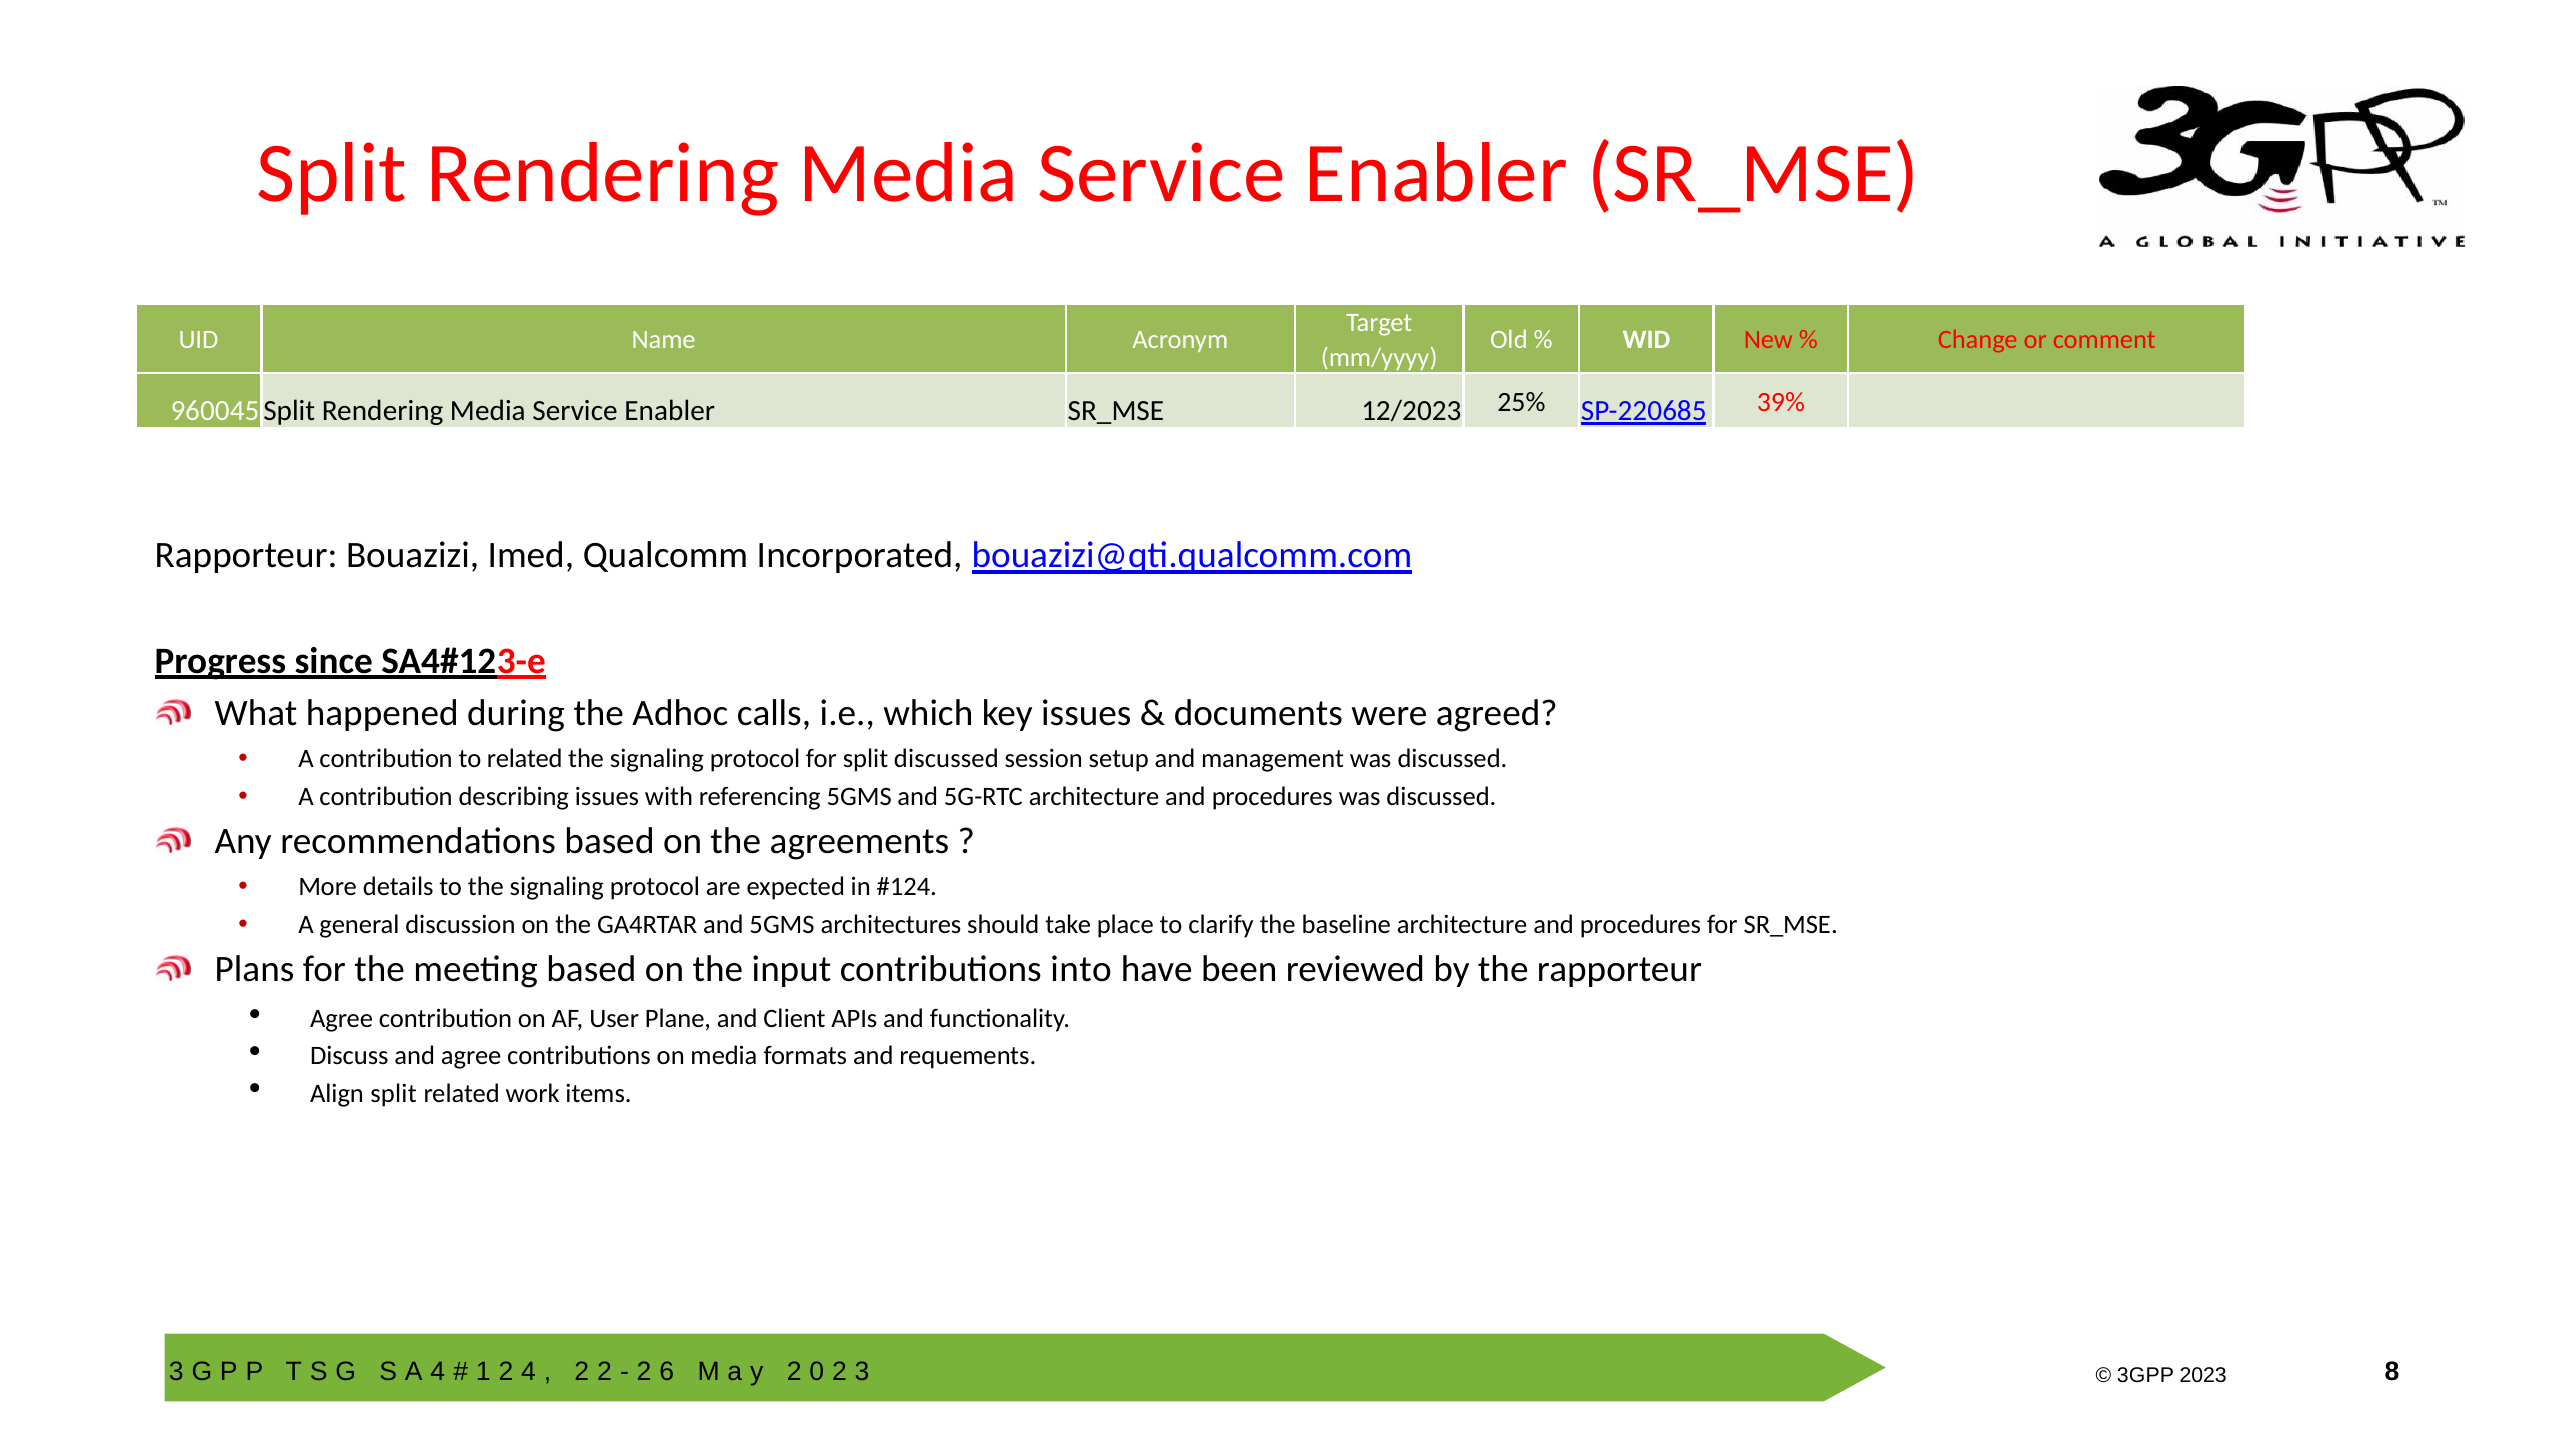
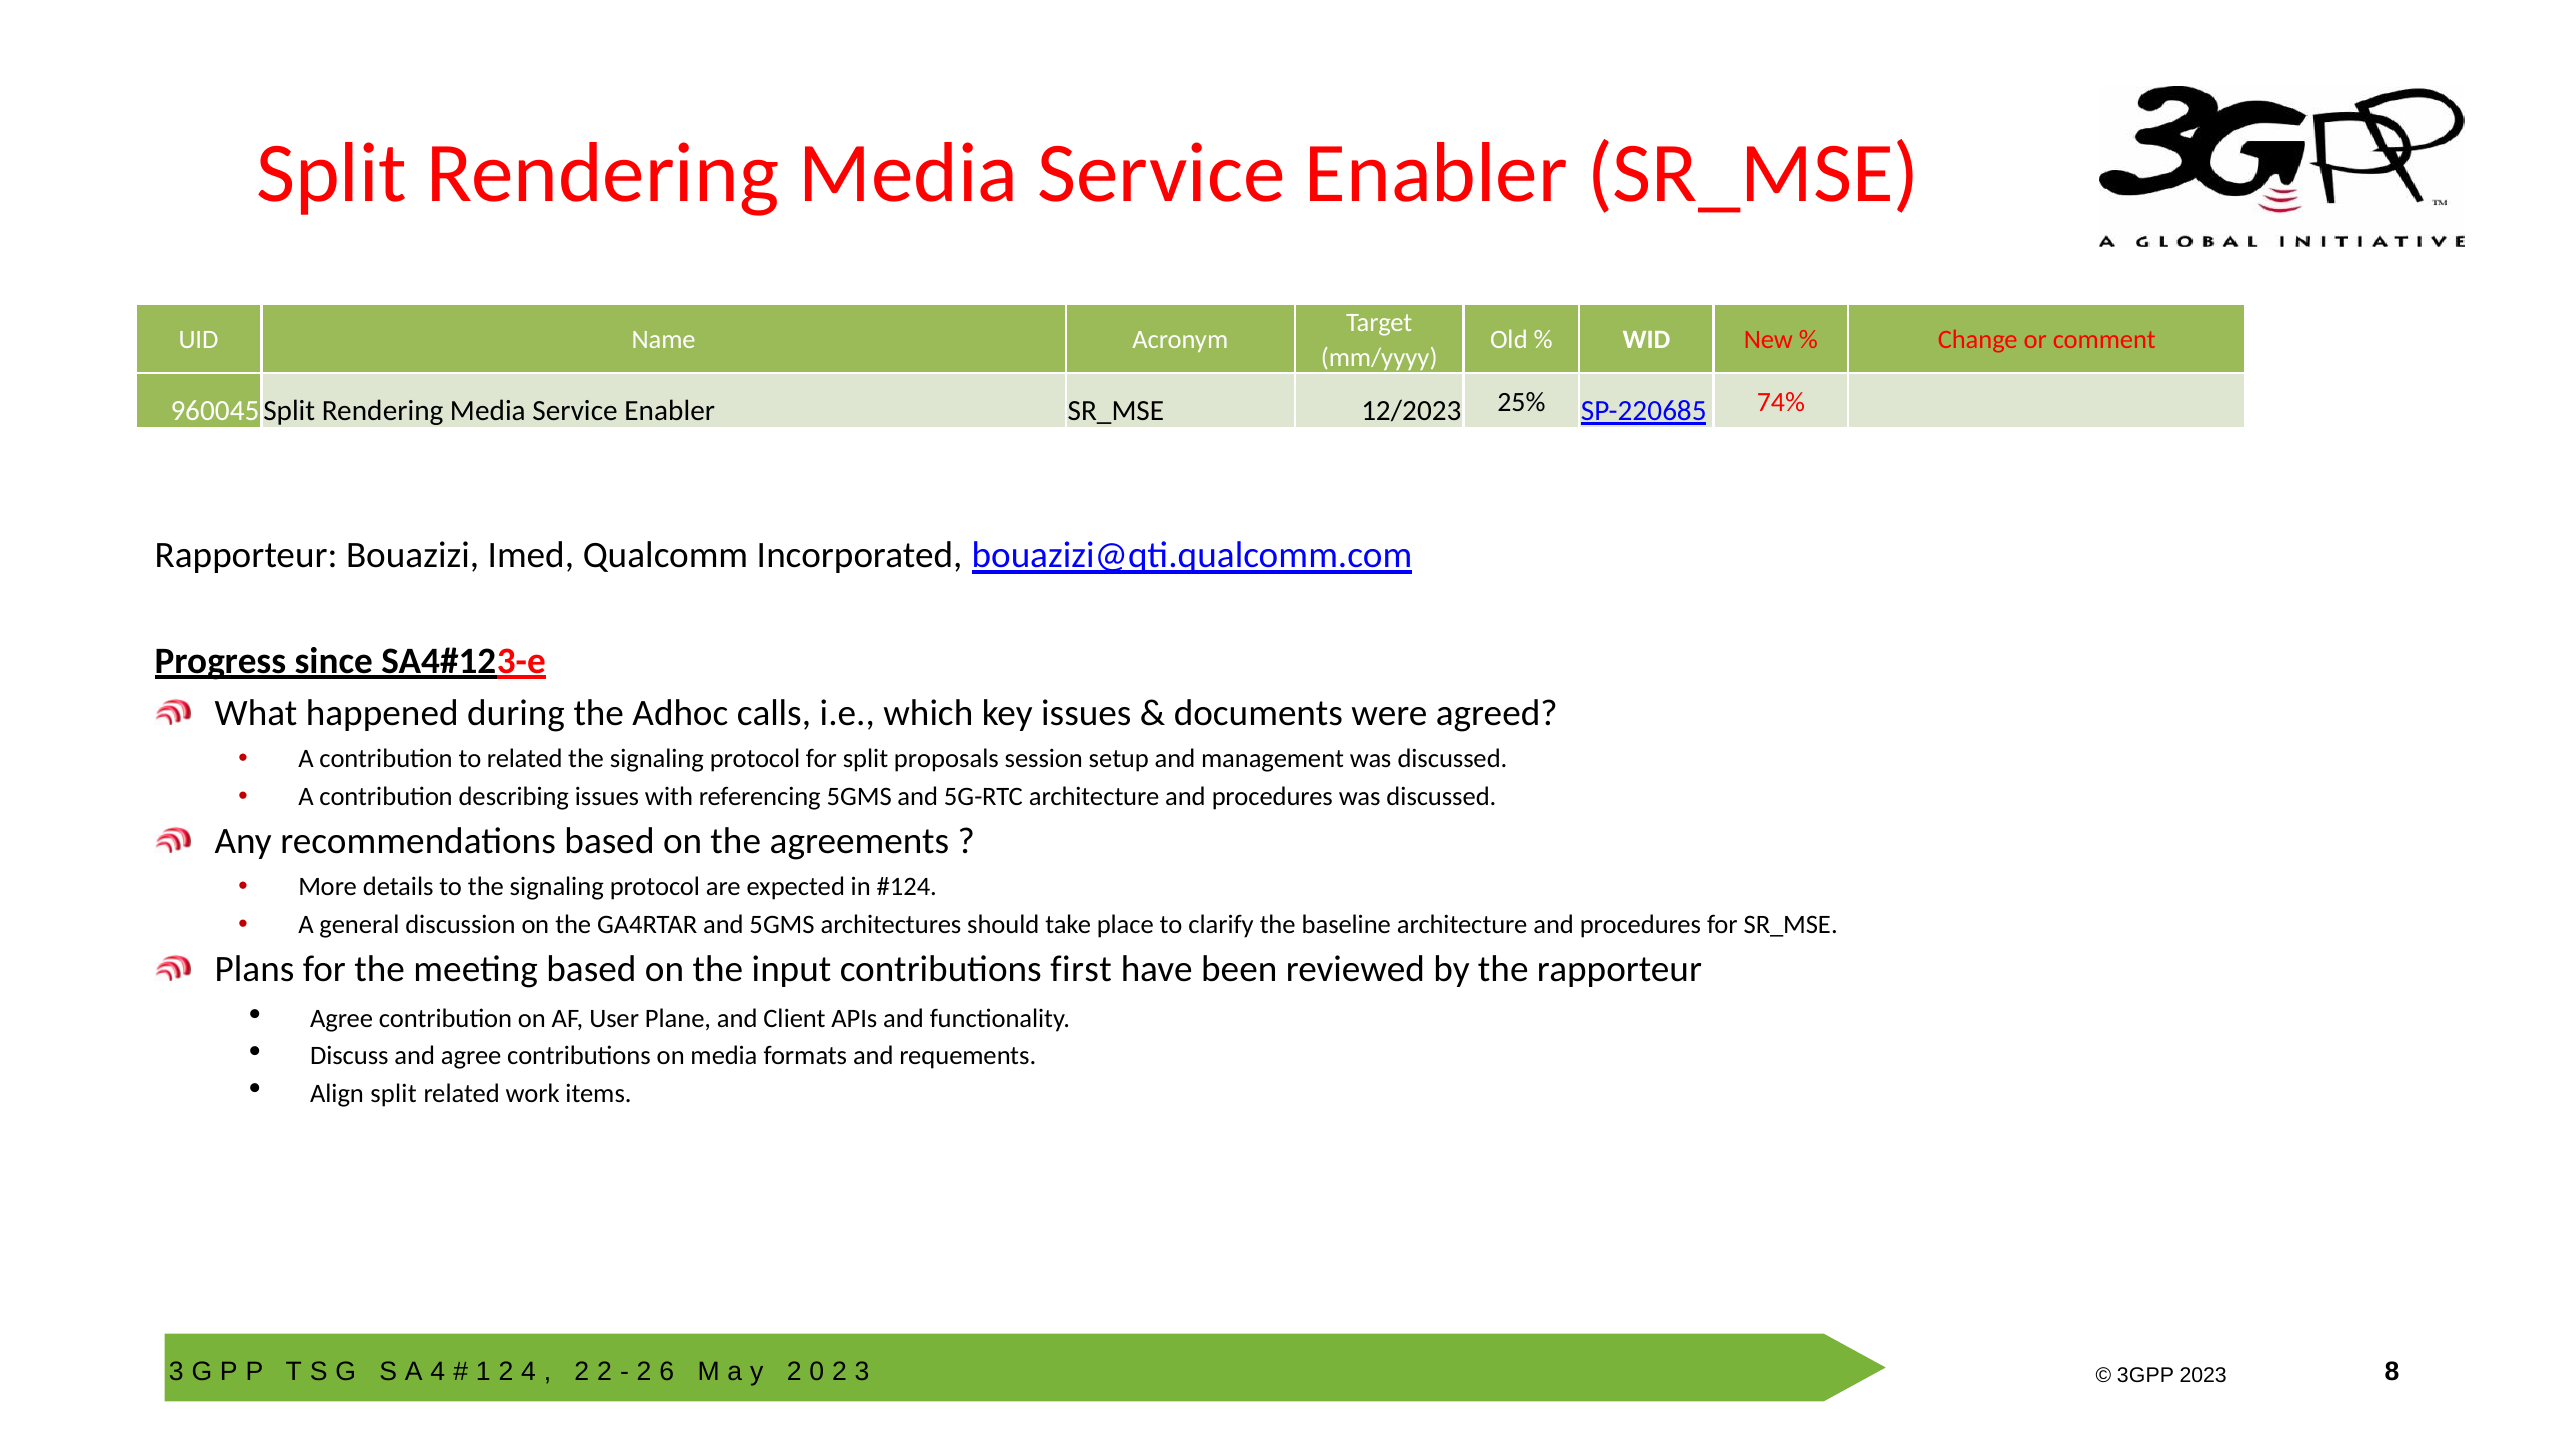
39%: 39% -> 74%
split discussed: discussed -> proposals
into: into -> first
